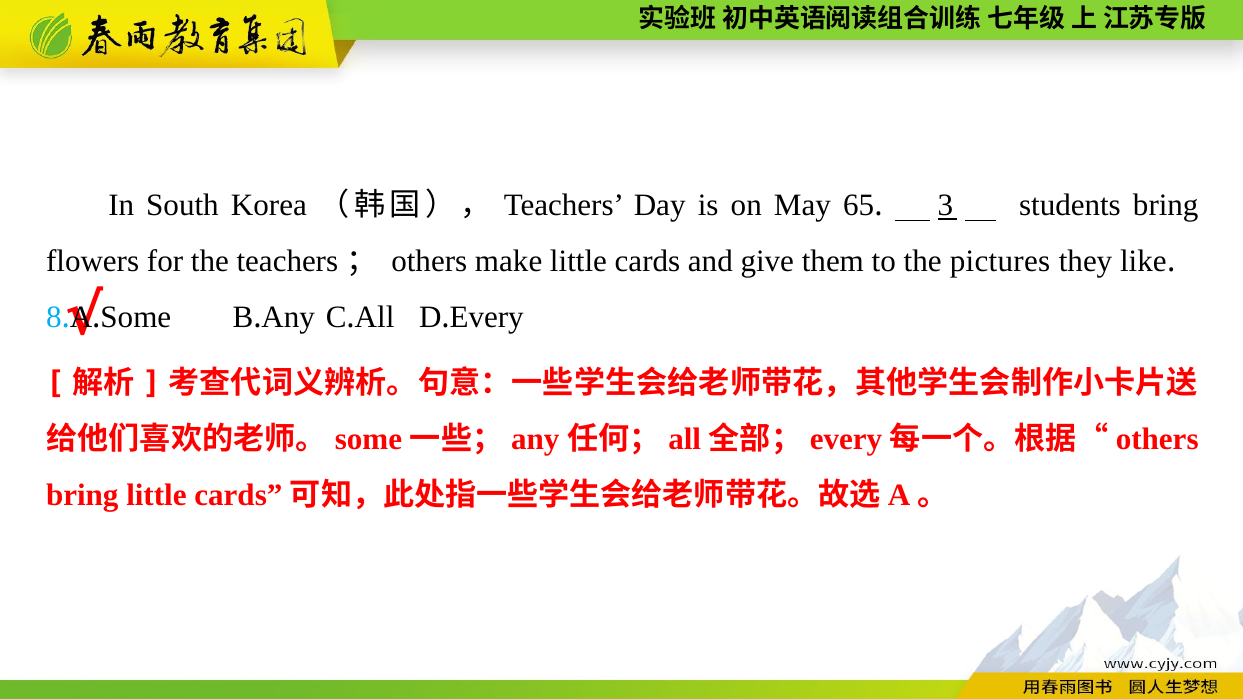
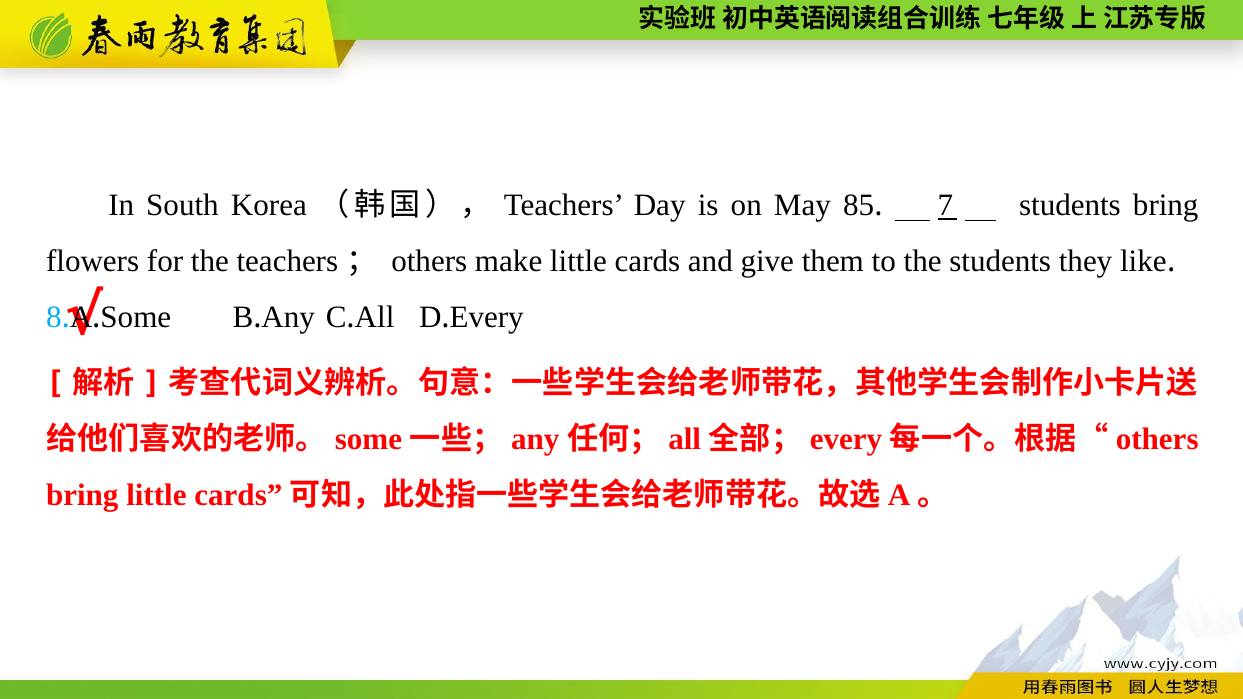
65: 65 -> 85
3: 3 -> 7
the pictures: pictures -> students
